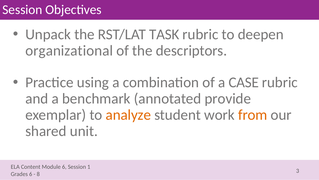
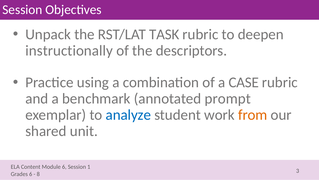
organizational: organizational -> instructionally
provide: provide -> prompt
analyze colour: orange -> blue
